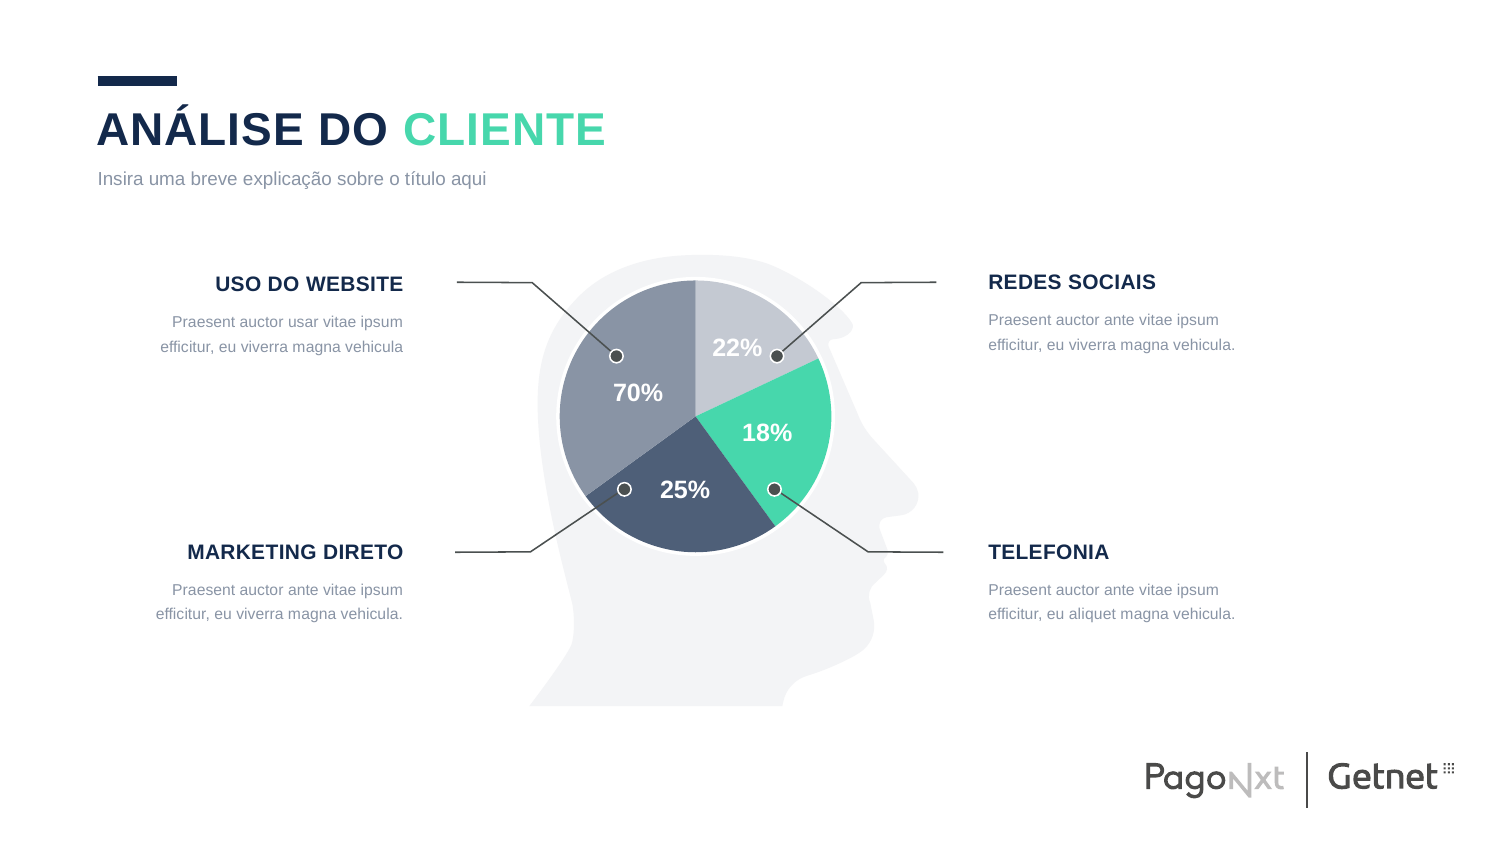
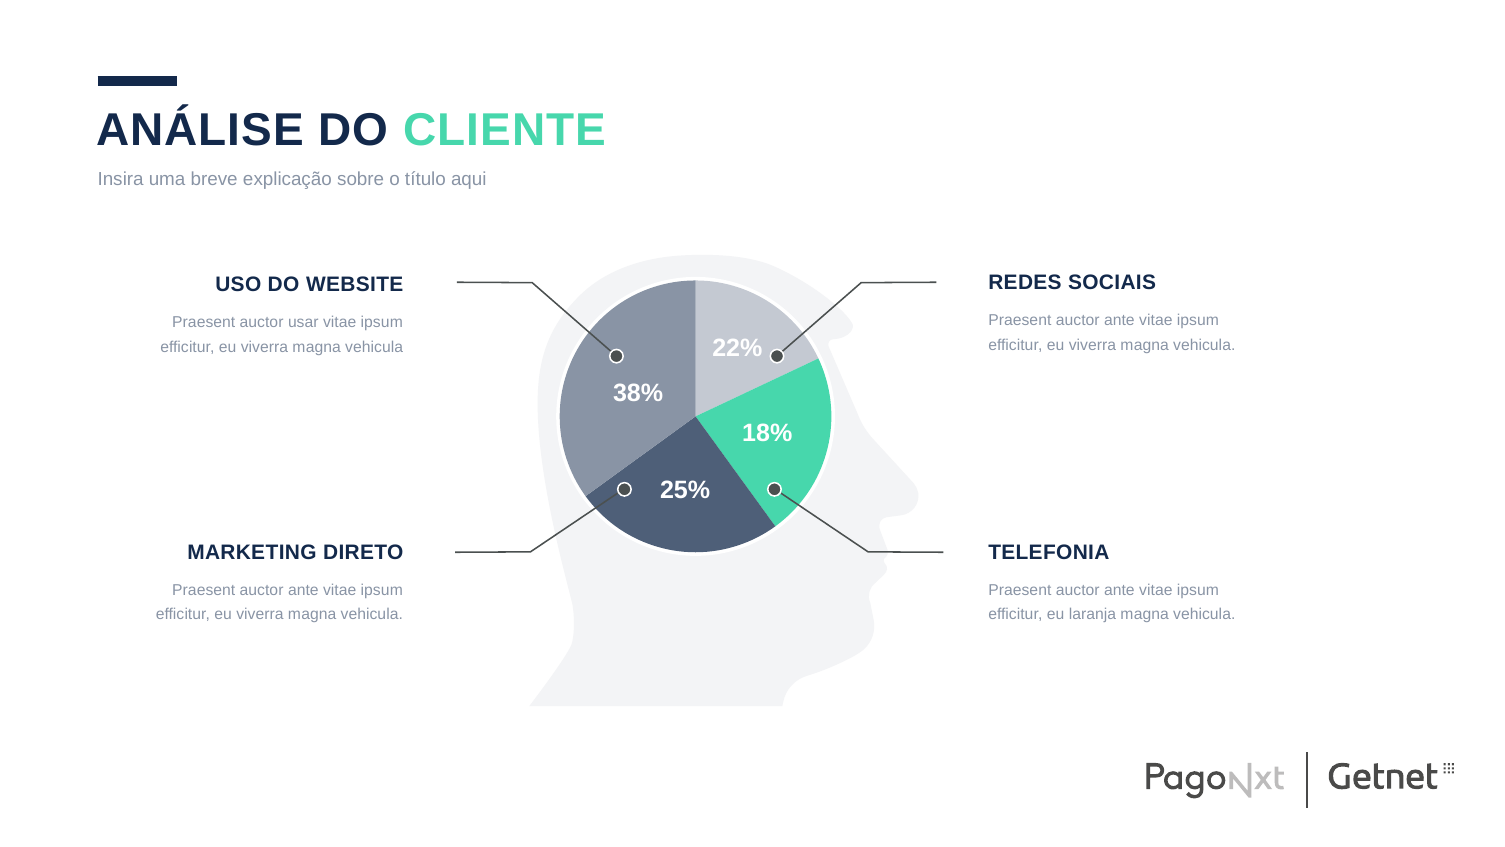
70%: 70% -> 38%
aliquet: aliquet -> laranja
